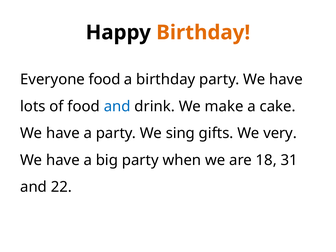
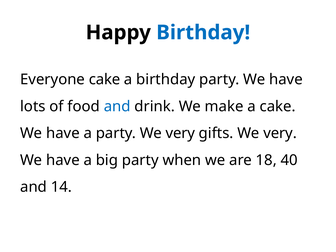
Birthday at (203, 33) colour: orange -> blue
Everyone food: food -> cake
party We sing: sing -> very
31: 31 -> 40
22: 22 -> 14
